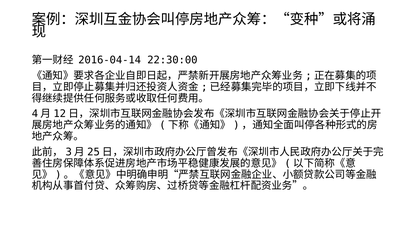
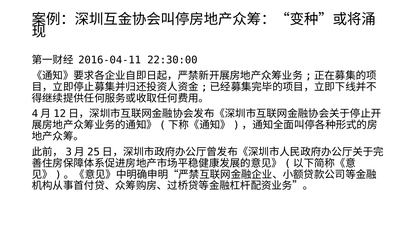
2016-04-14: 2016-04-14 -> 2016-04-11
